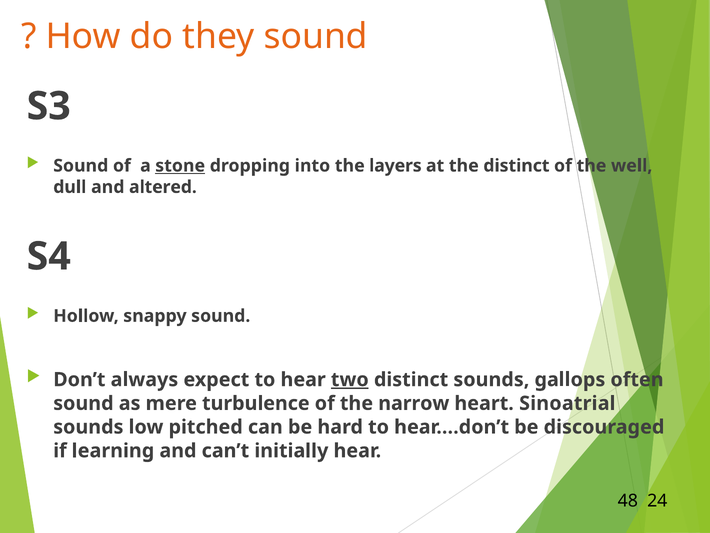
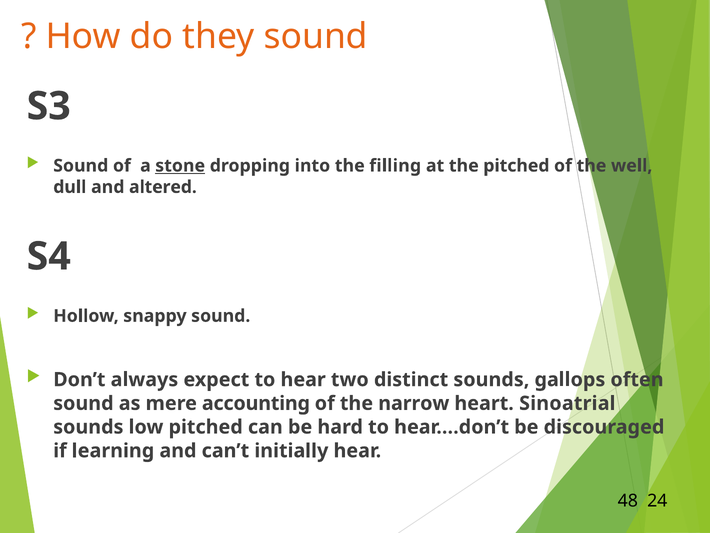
layers: layers -> filling
the distinct: distinct -> pitched
two underline: present -> none
turbulence: turbulence -> accounting
